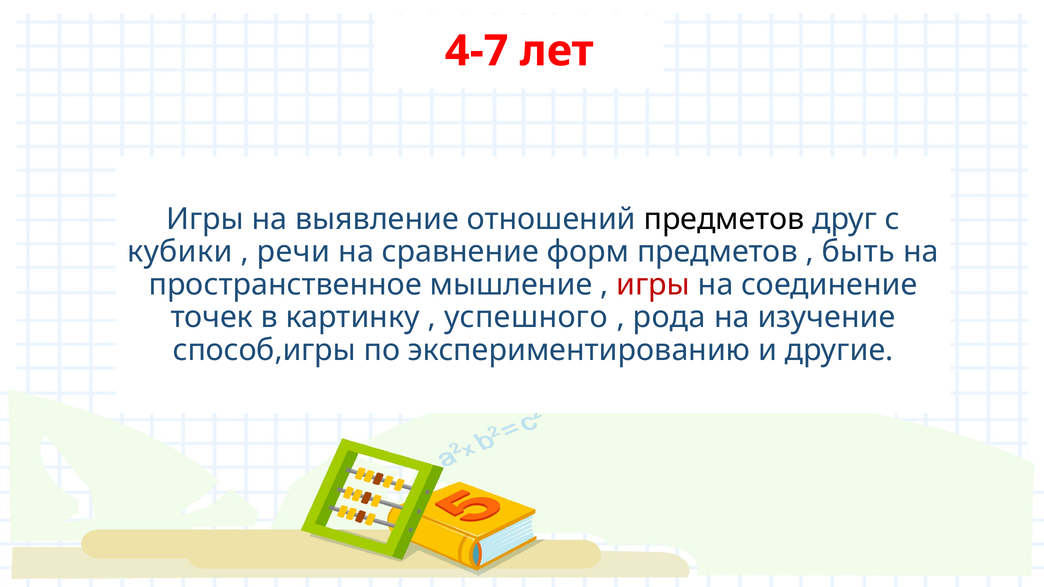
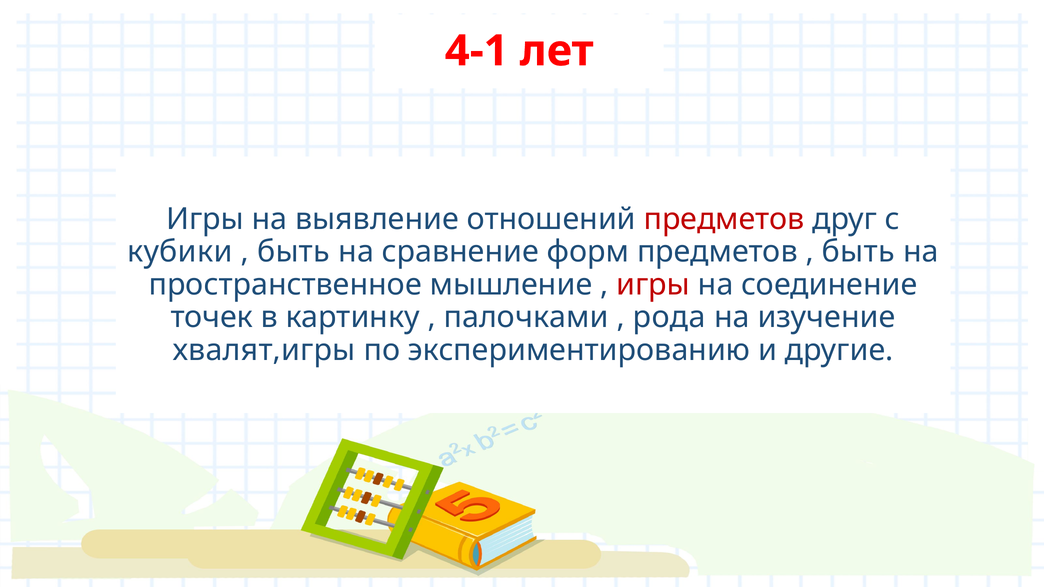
4-7: 4-7 -> 4-1
предметов at (724, 219) colour: black -> red
речи at (294, 252): речи -> быть
успешного: успешного -> палочками
способ,игры: способ,игры -> хвалят,игры
